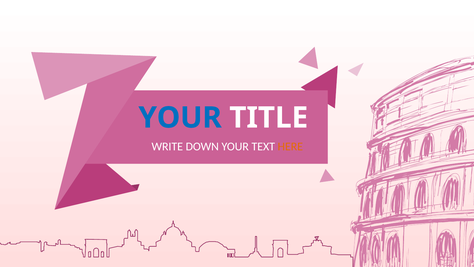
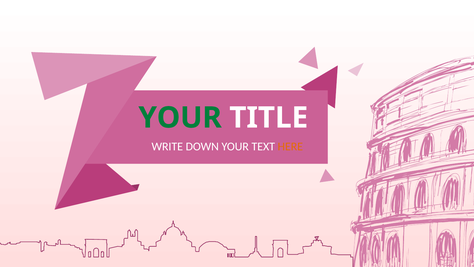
YOUR at (180, 118) colour: blue -> green
